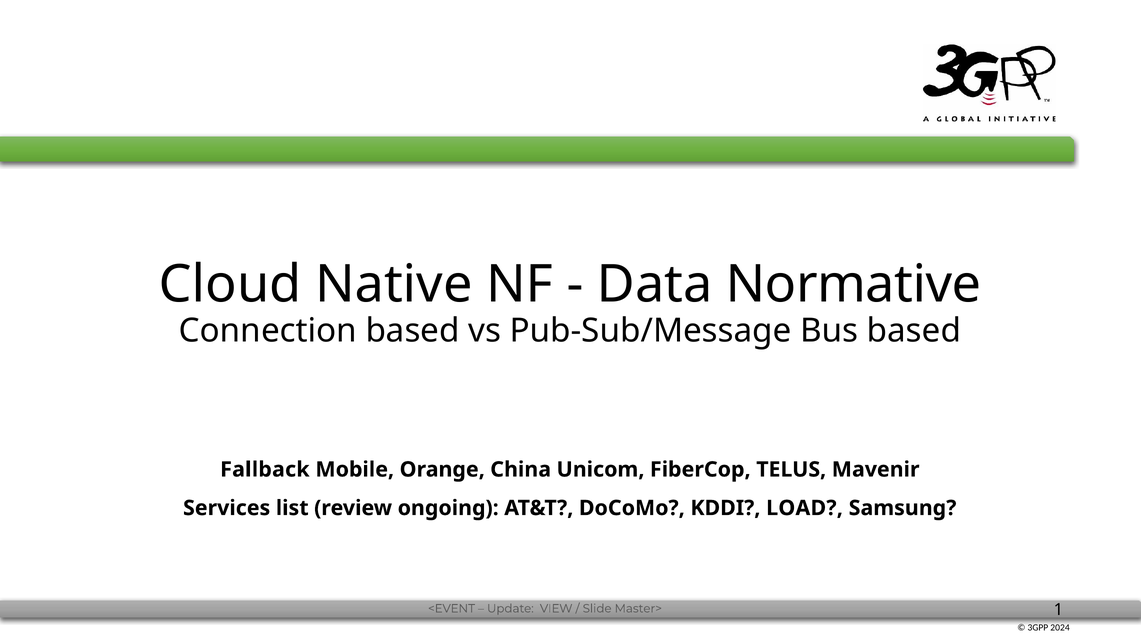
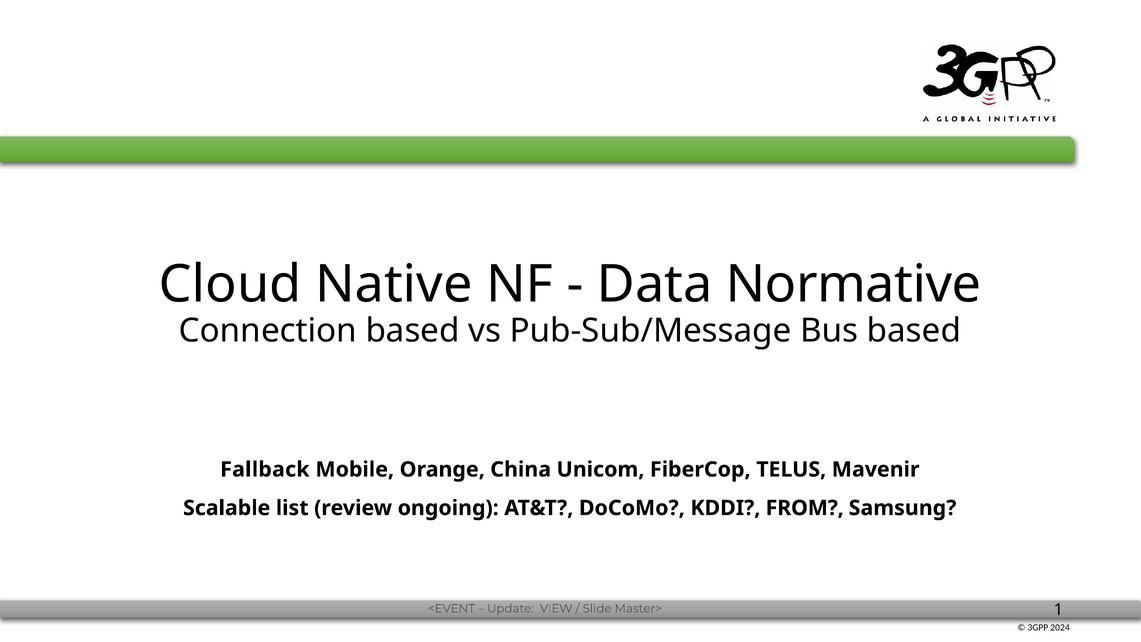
Services: Services -> Scalable
LOAD: LOAD -> FROM
